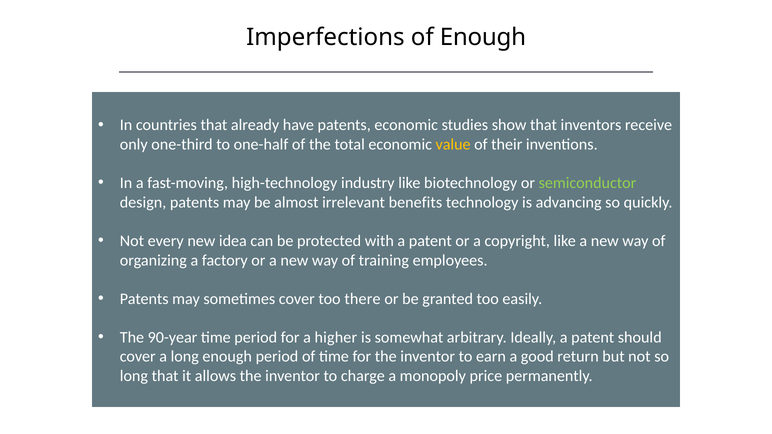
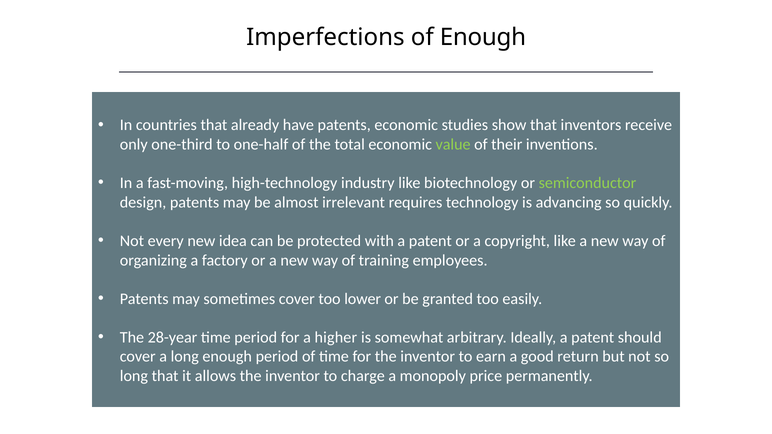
value colour: yellow -> light green
benefits: benefits -> requires
there: there -> lower
90-year: 90-year -> 28-year
